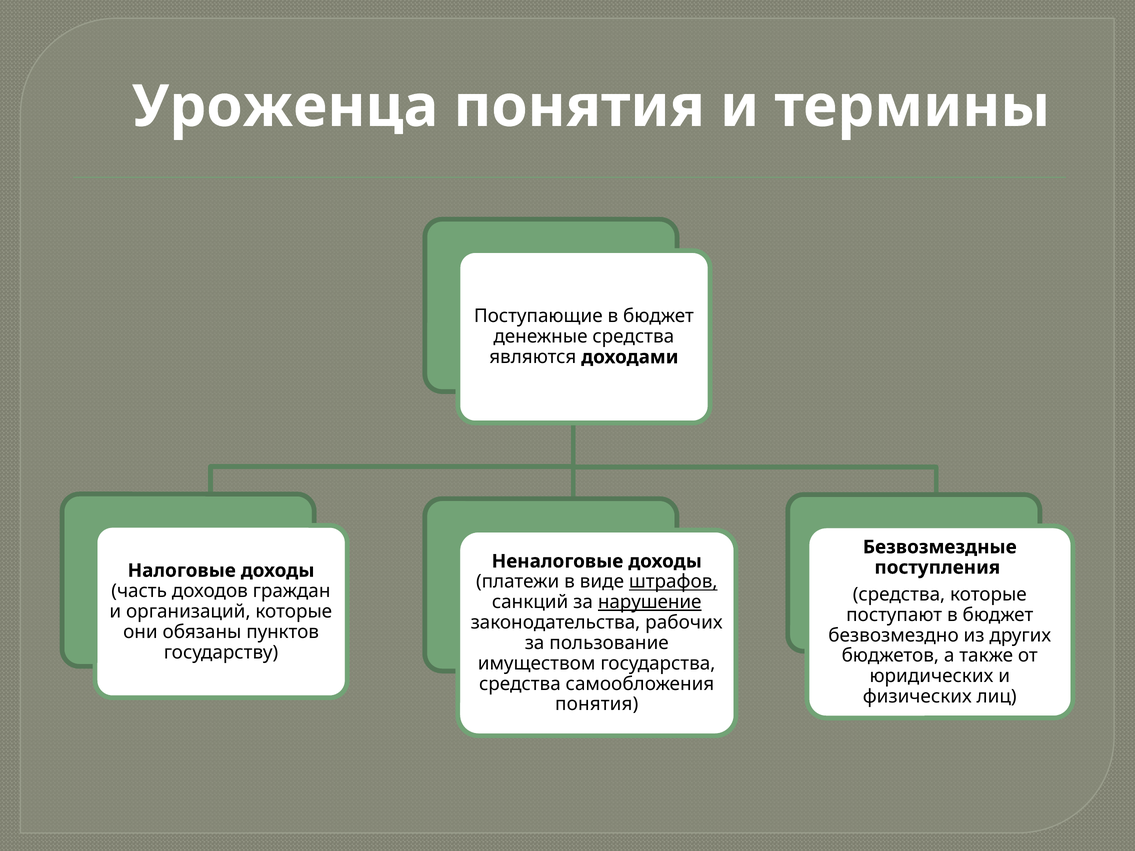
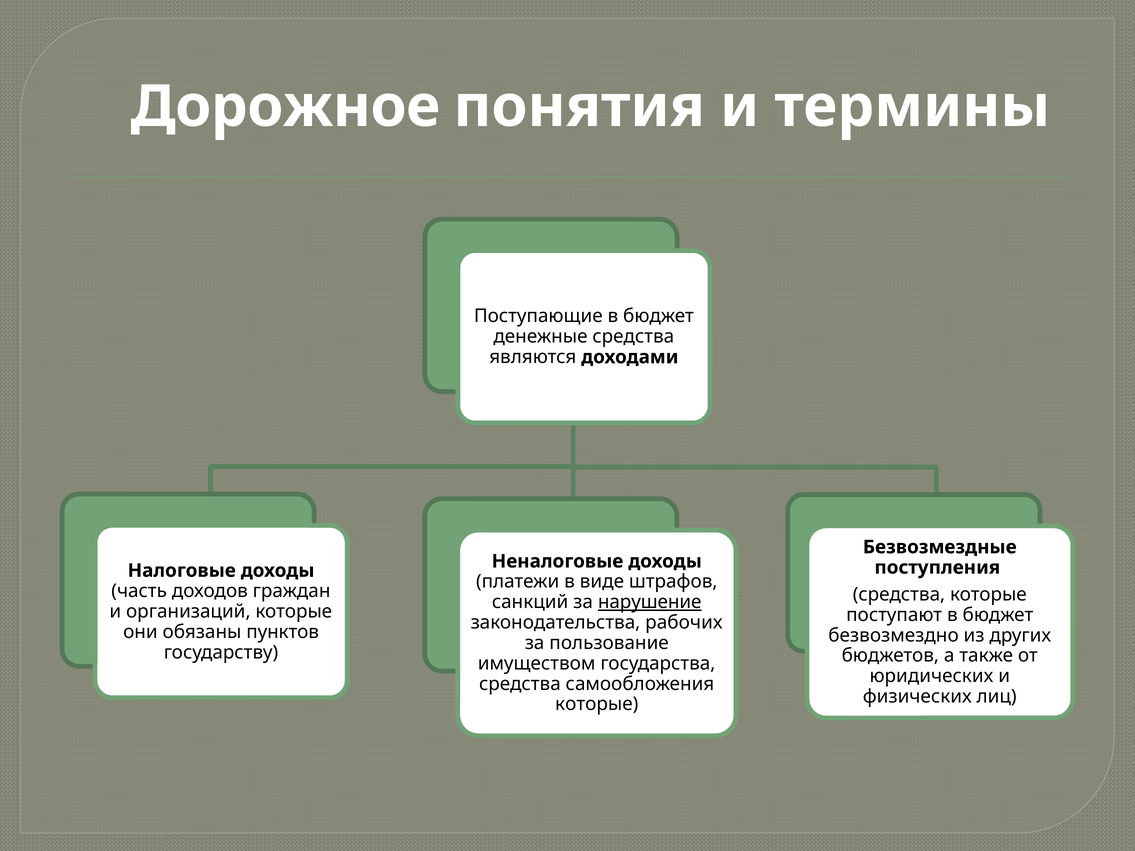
Уроженца: Уроженца -> Дорожное
штрафов underline: present -> none
понятия at (597, 704): понятия -> которые
